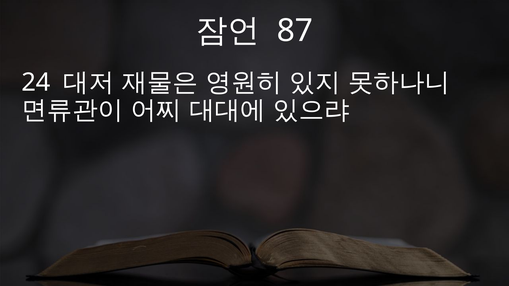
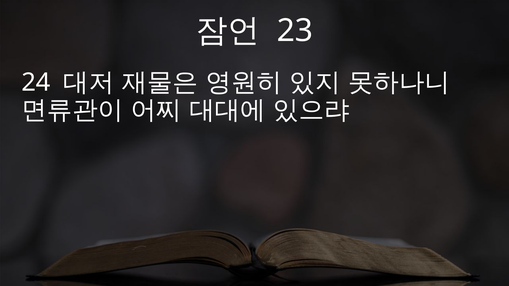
87: 87 -> 23
